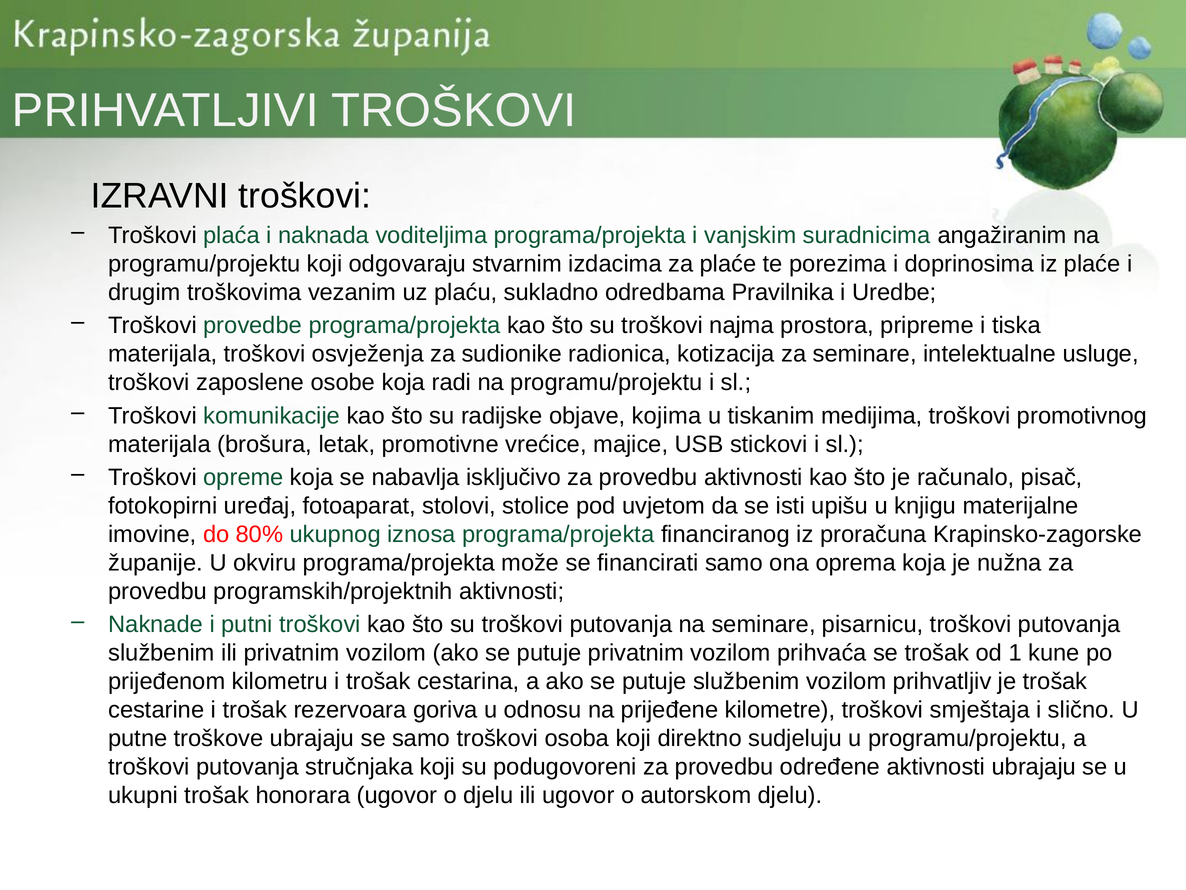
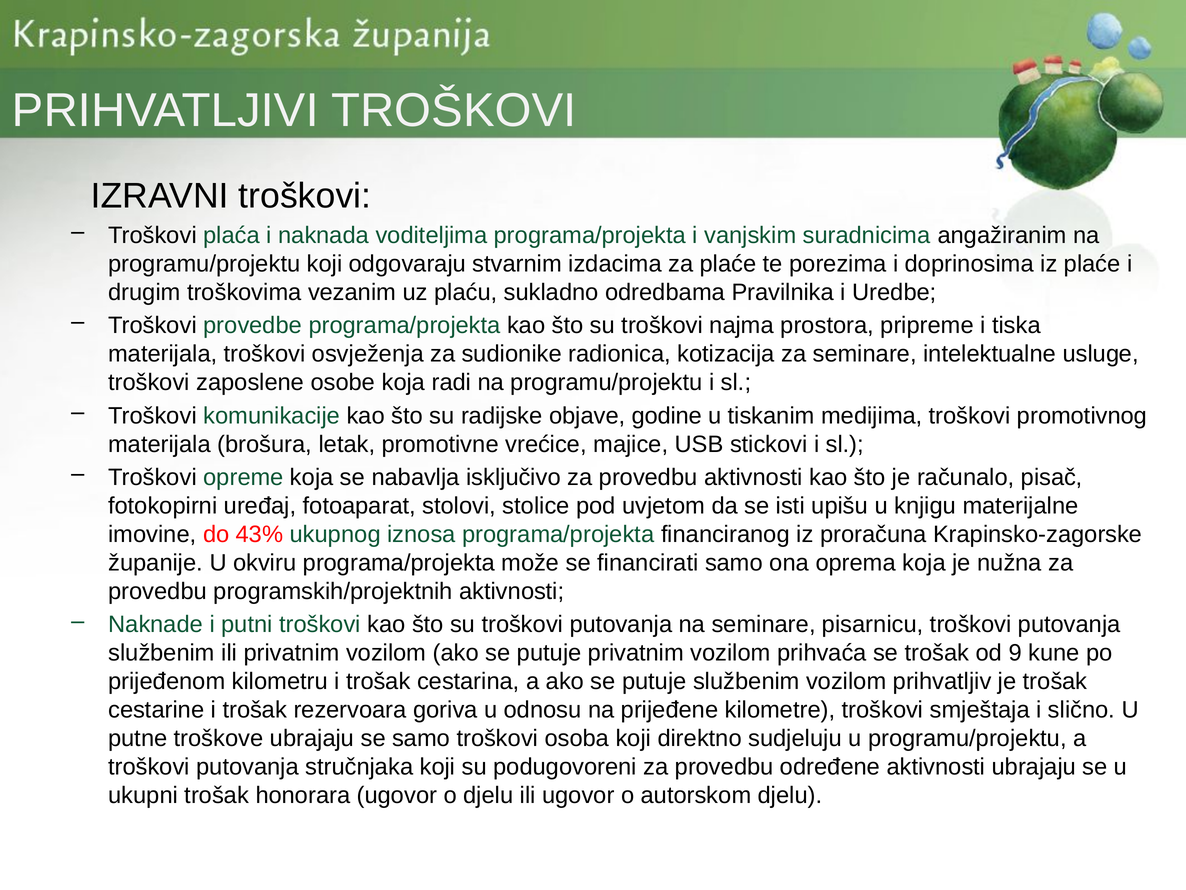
kojima: kojima -> godine
80%: 80% -> 43%
1: 1 -> 9
